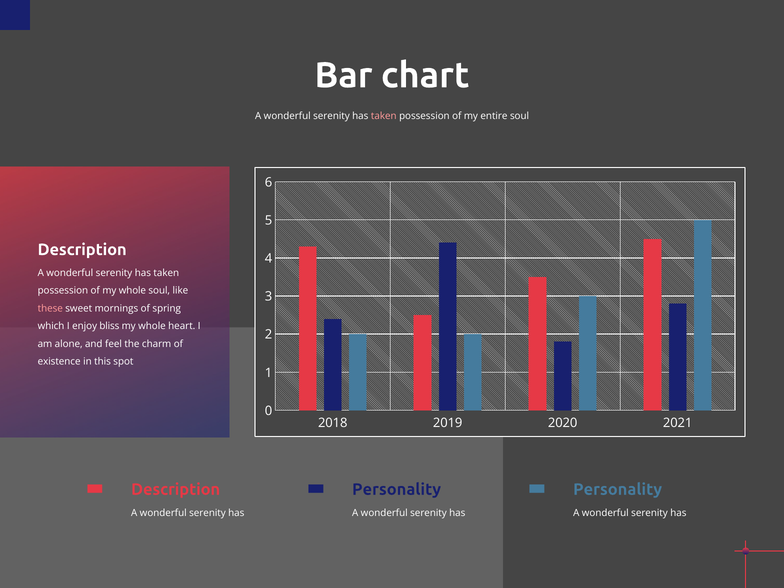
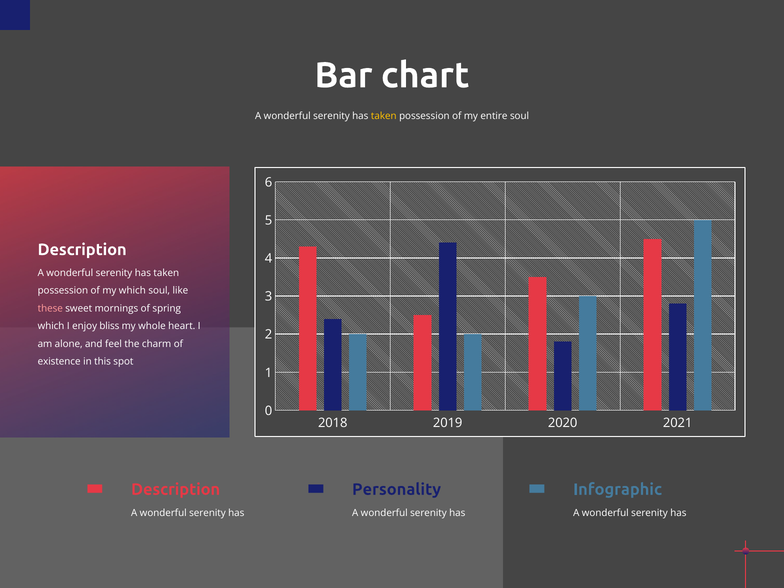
taken at (384, 116) colour: pink -> yellow
of my whole: whole -> which
Personality at (618, 489): Personality -> Infographic
